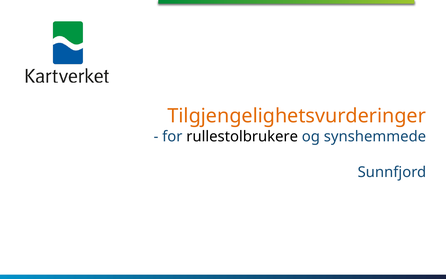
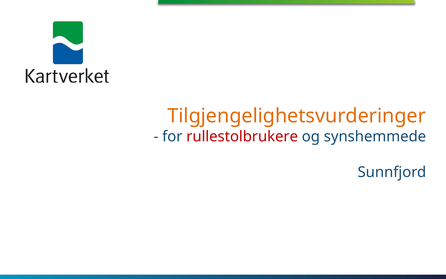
rullestolbrukere colour: black -> red
